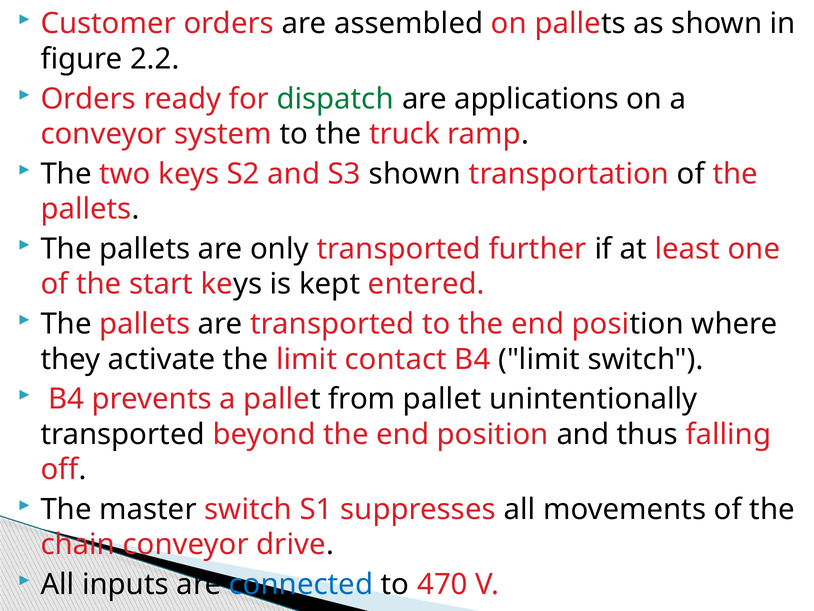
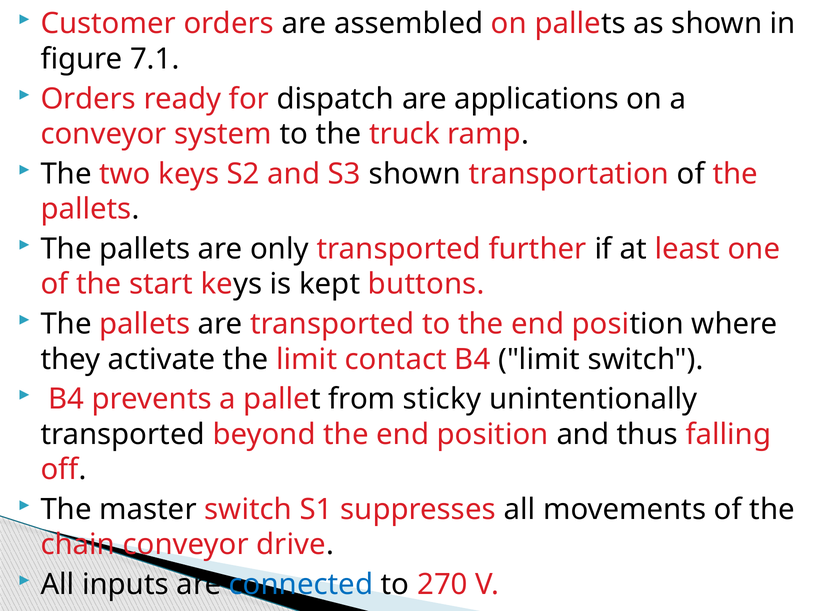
2.2: 2.2 -> 7.1
dispatch colour: green -> black
entered: entered -> buttons
from pallet: pallet -> sticky
470: 470 -> 270
